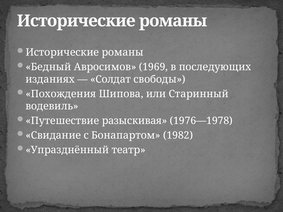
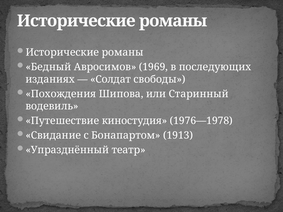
разыскивая: разыскивая -> киностудия
1982: 1982 -> 1913
